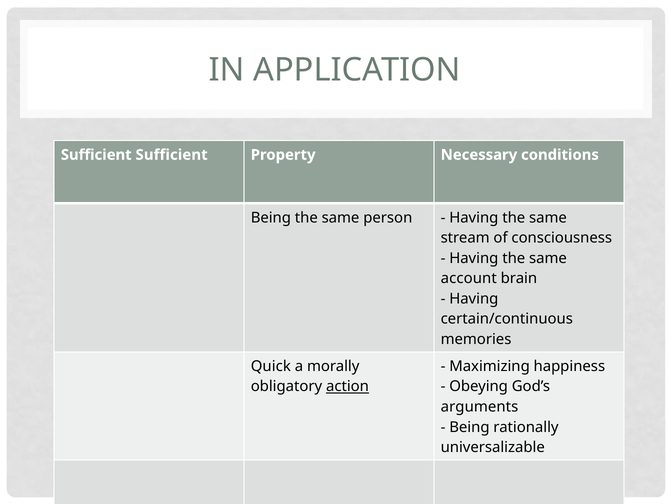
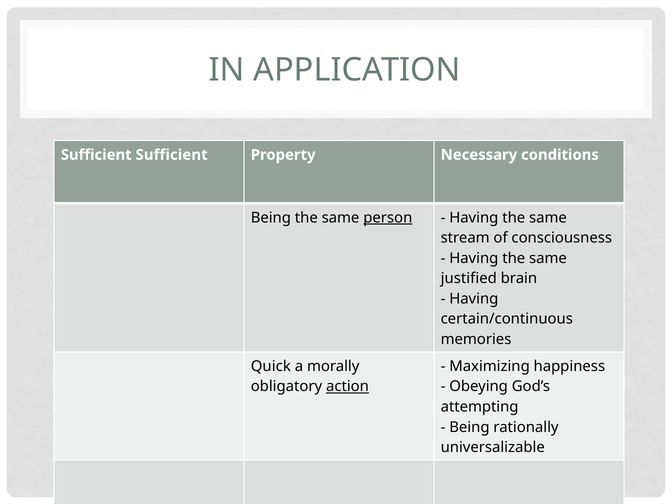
person underline: none -> present
account: account -> justified
arguments: arguments -> attempting
